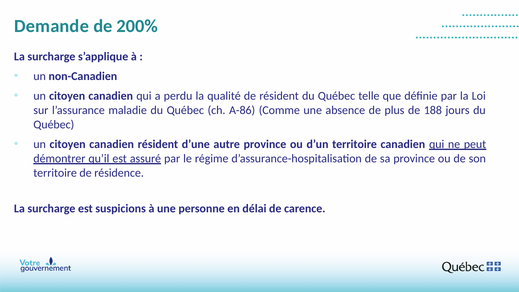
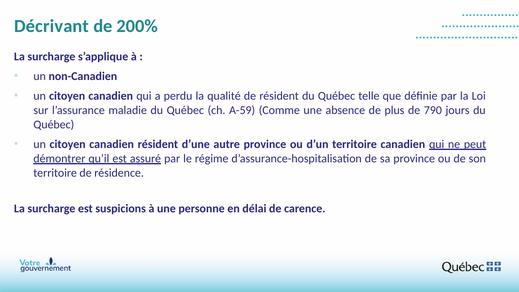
Demande: Demande -> Décrivant
A-86: A-86 -> A-59
188: 188 -> 790
